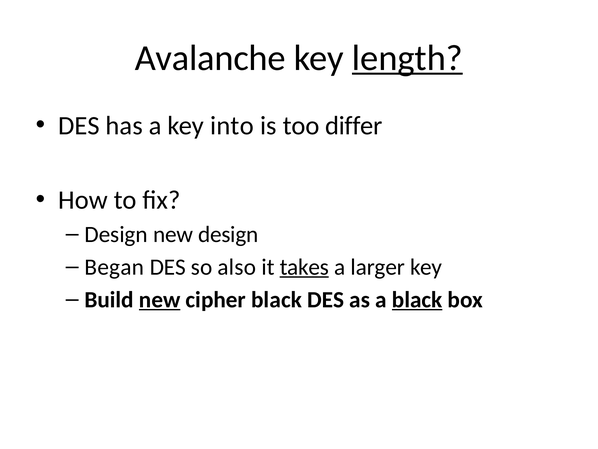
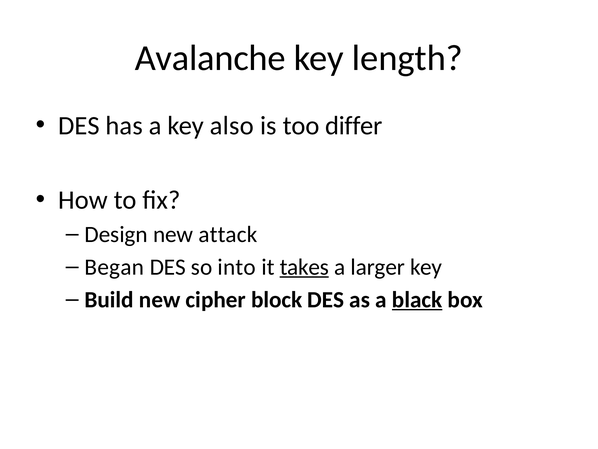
length underline: present -> none
into: into -> also
new design: design -> attack
also: also -> into
new at (160, 299) underline: present -> none
cipher black: black -> block
